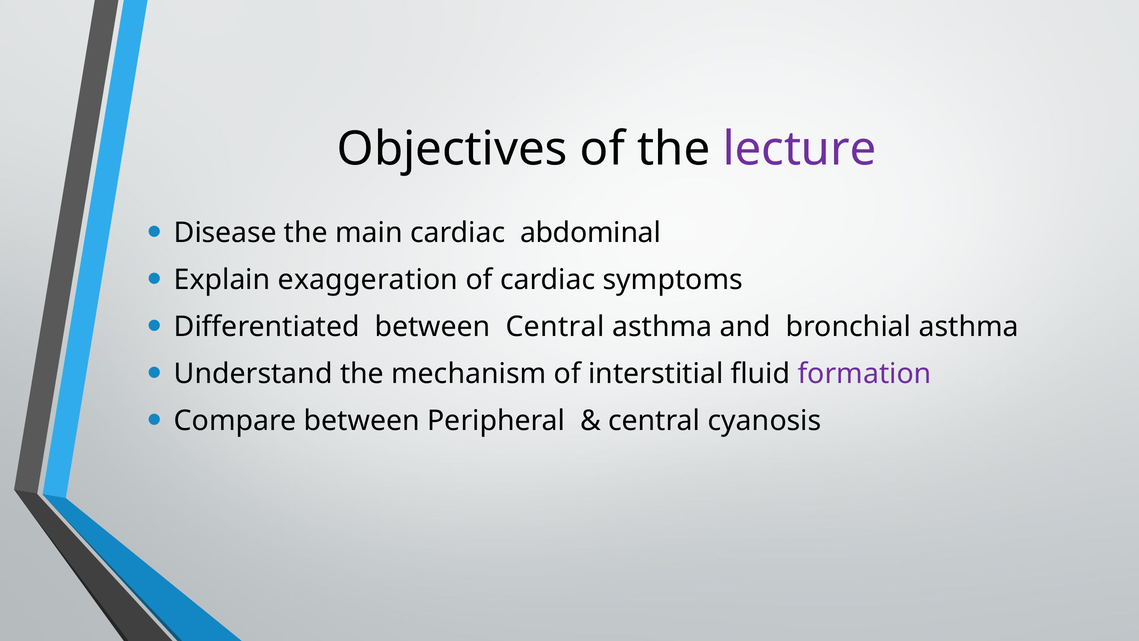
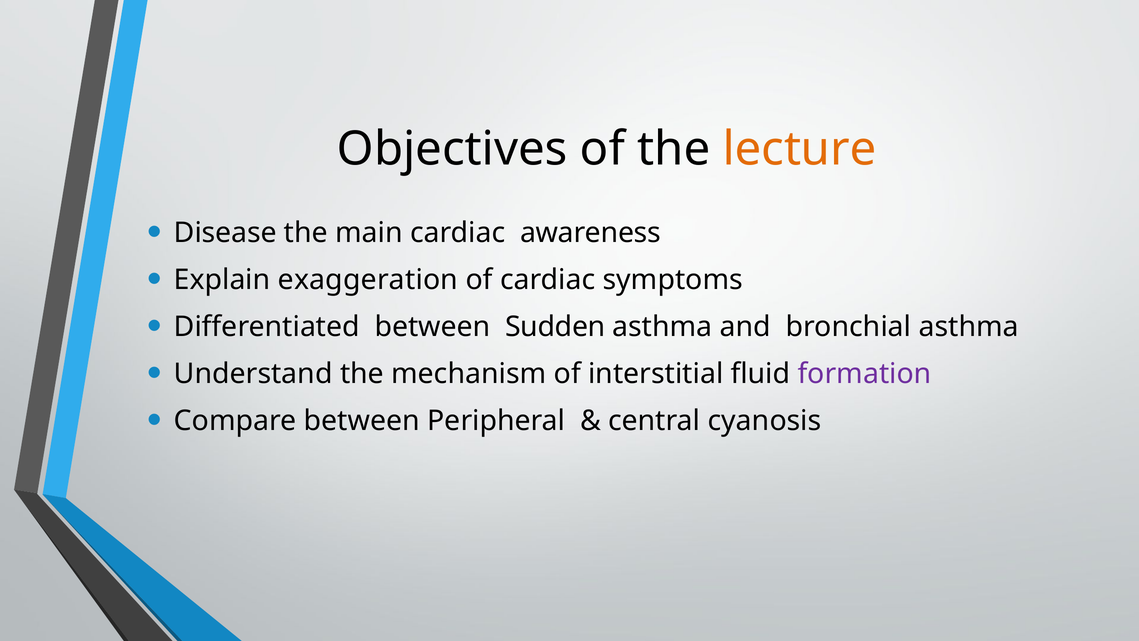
lecture colour: purple -> orange
abdominal: abdominal -> awareness
between Central: Central -> Sudden
